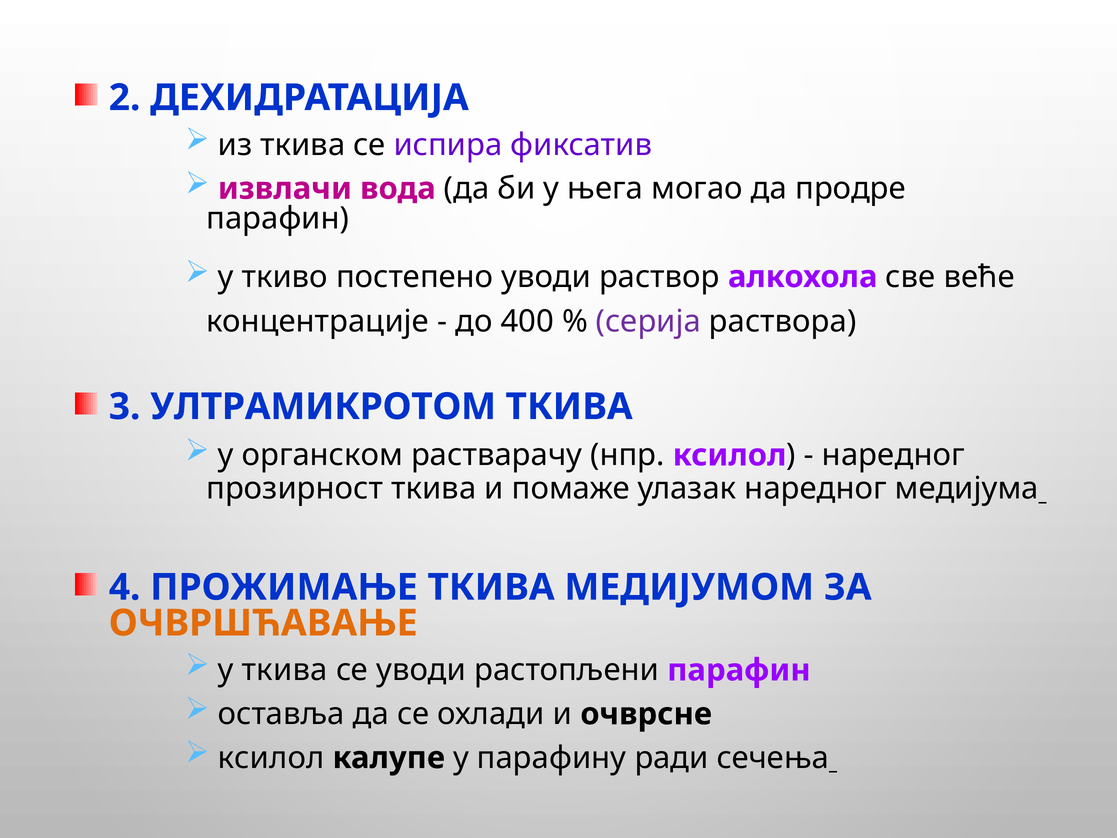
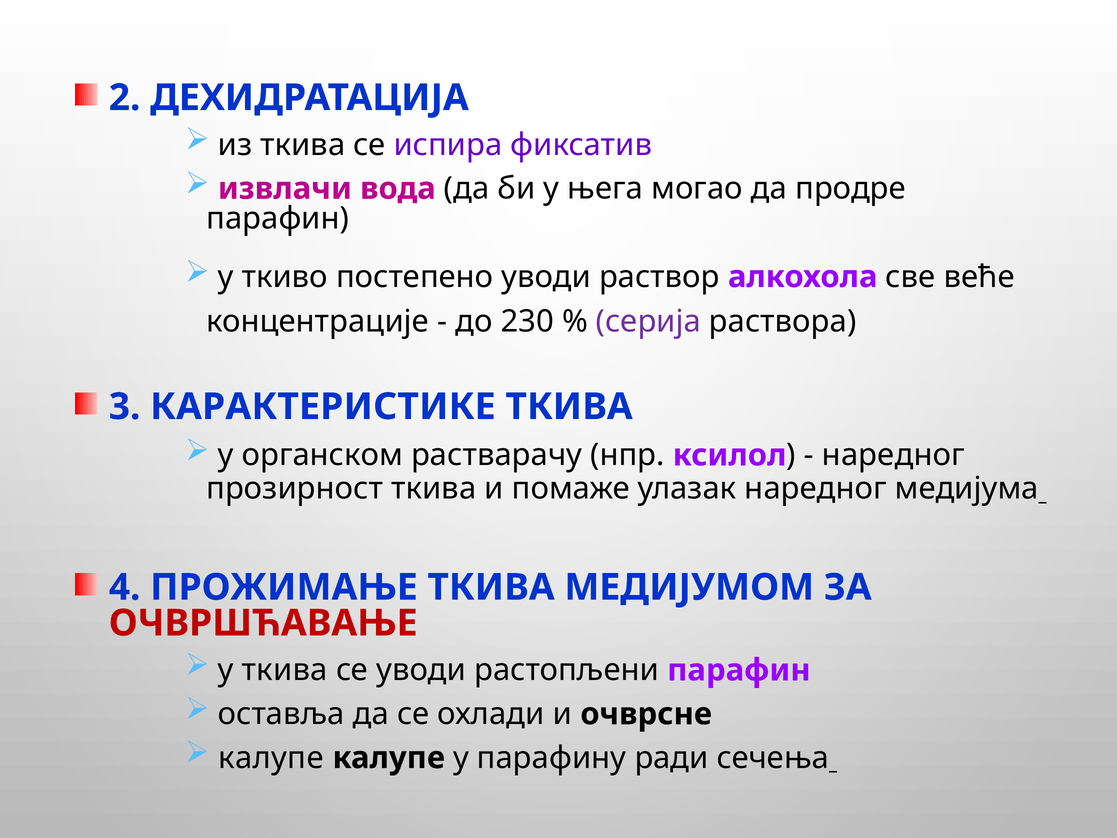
400: 400 -> 230
УЛТРАМИКРОТОМ: УЛТРАМИКРОТОМ -> КАРАКТЕРИСТИКЕ
ОЧВРШЋАВАЊЕ colour: orange -> red
ксилол at (271, 758): ксилол -> калупе
